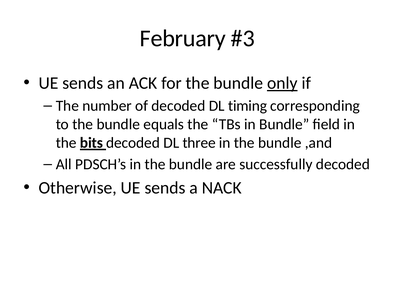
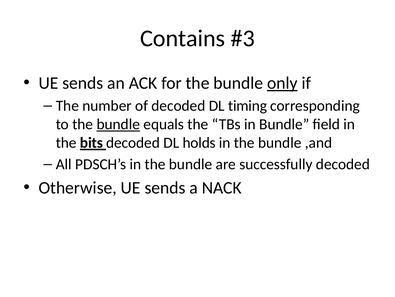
February: February -> Contains
bundle at (118, 124) underline: none -> present
three: three -> holds
